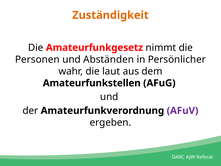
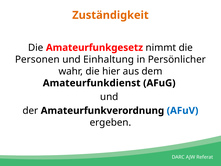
Abständen: Abständen -> Einhaltung
laut: laut -> hier
Amateurfunkstellen: Amateurfunkstellen -> Amateurfunkdienst
AFuV colour: purple -> blue
